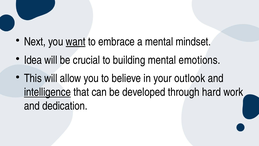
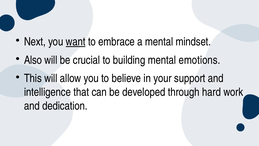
Idea: Idea -> Also
outlook: outlook -> support
intelligence underline: present -> none
